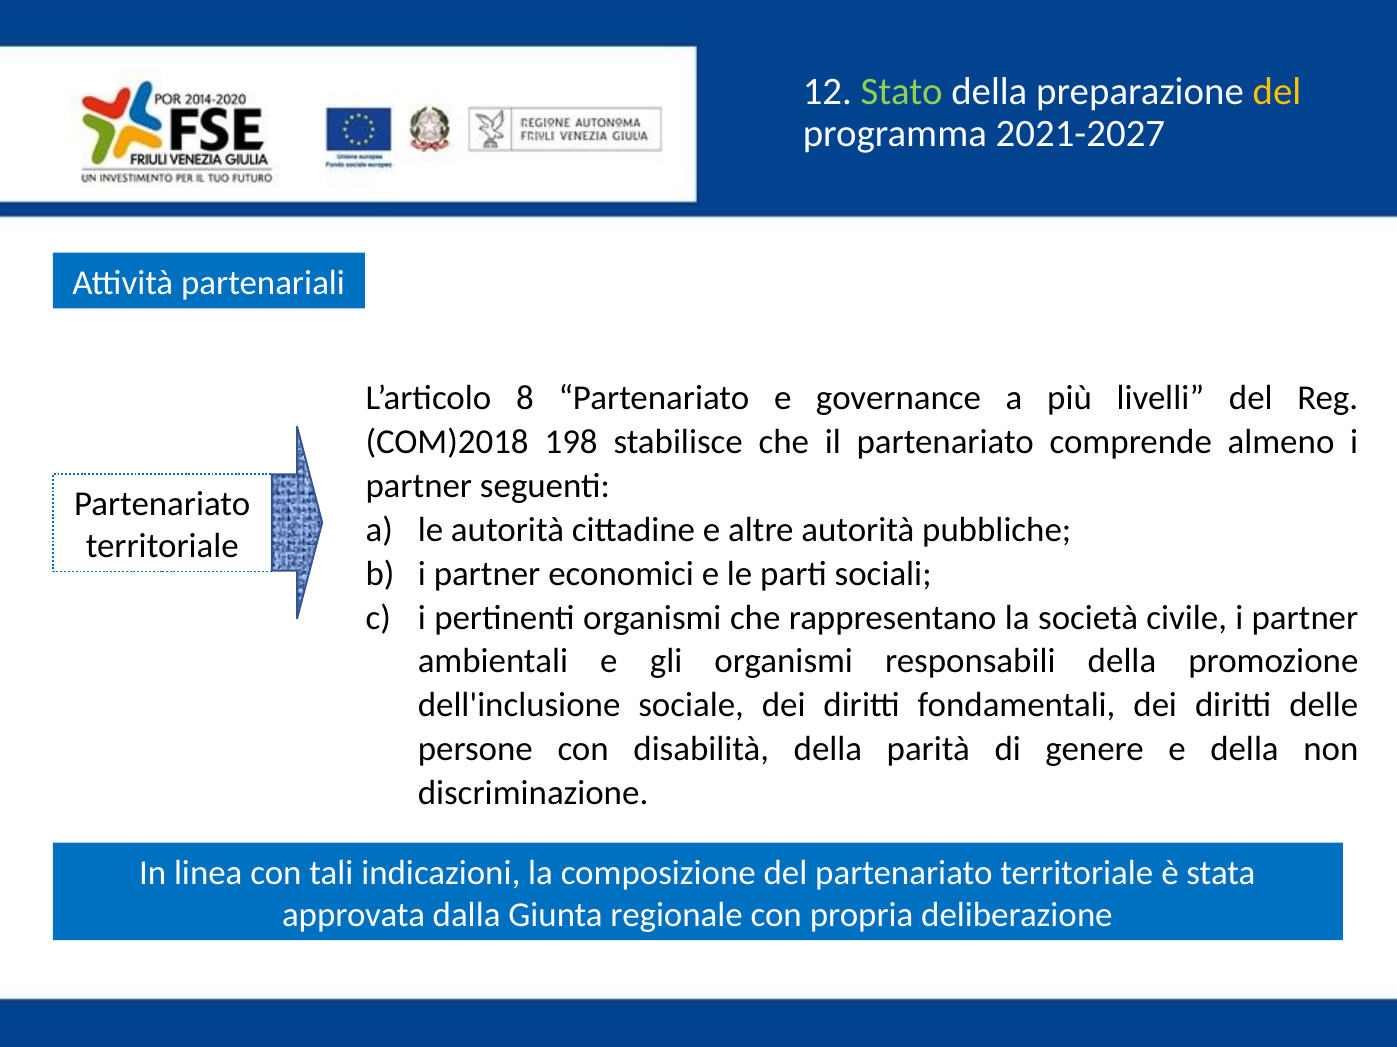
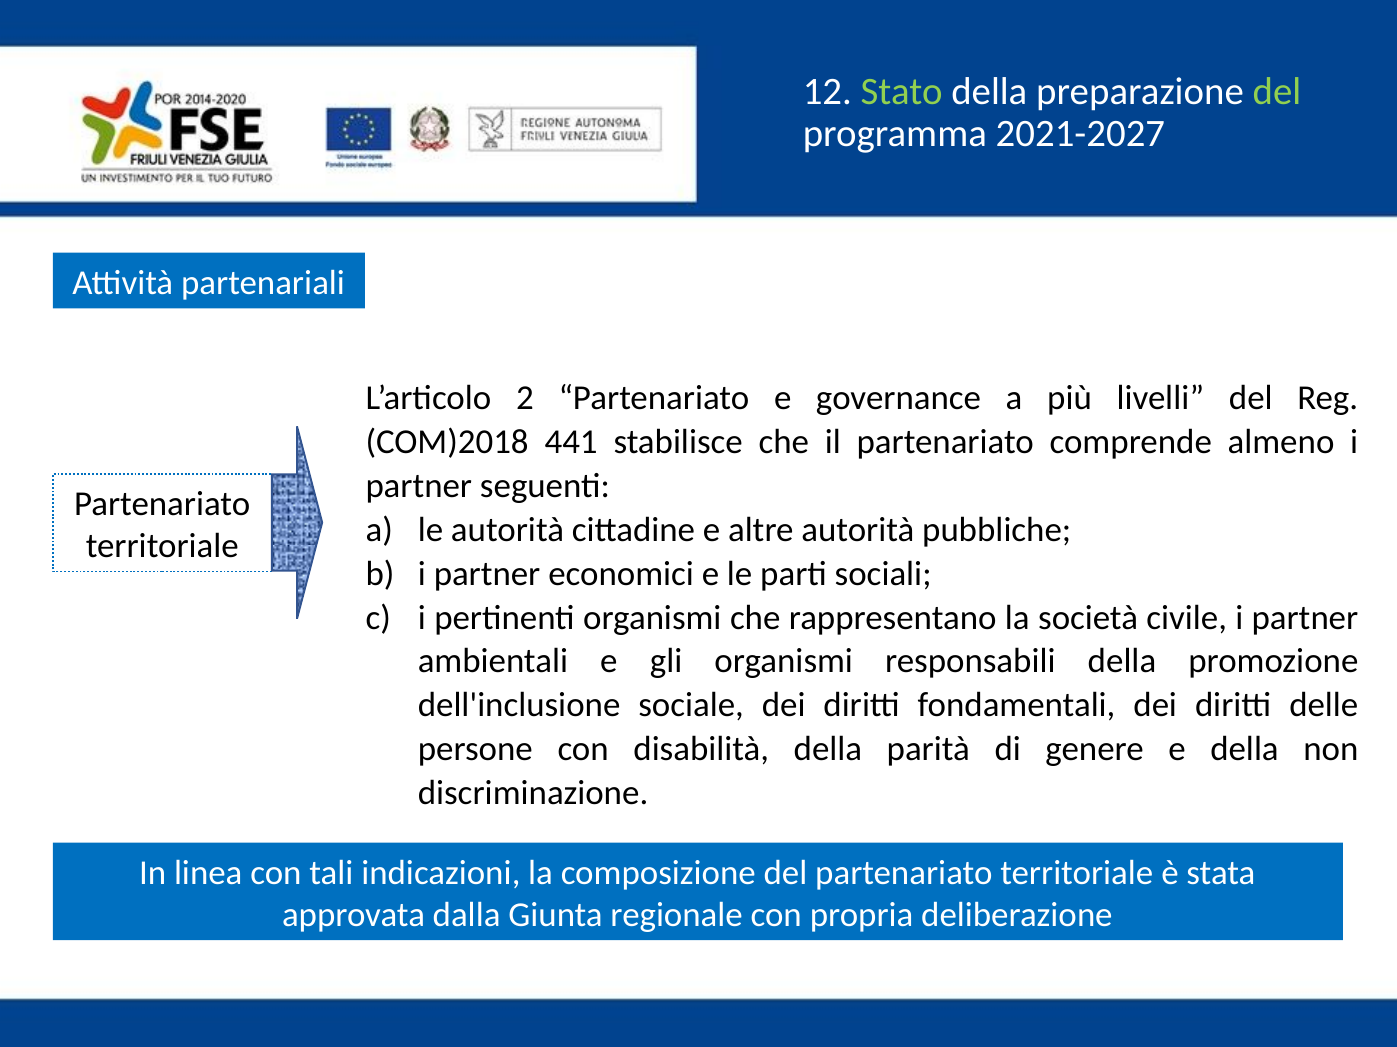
del at (1277, 92) colour: yellow -> light green
8: 8 -> 2
198: 198 -> 441
